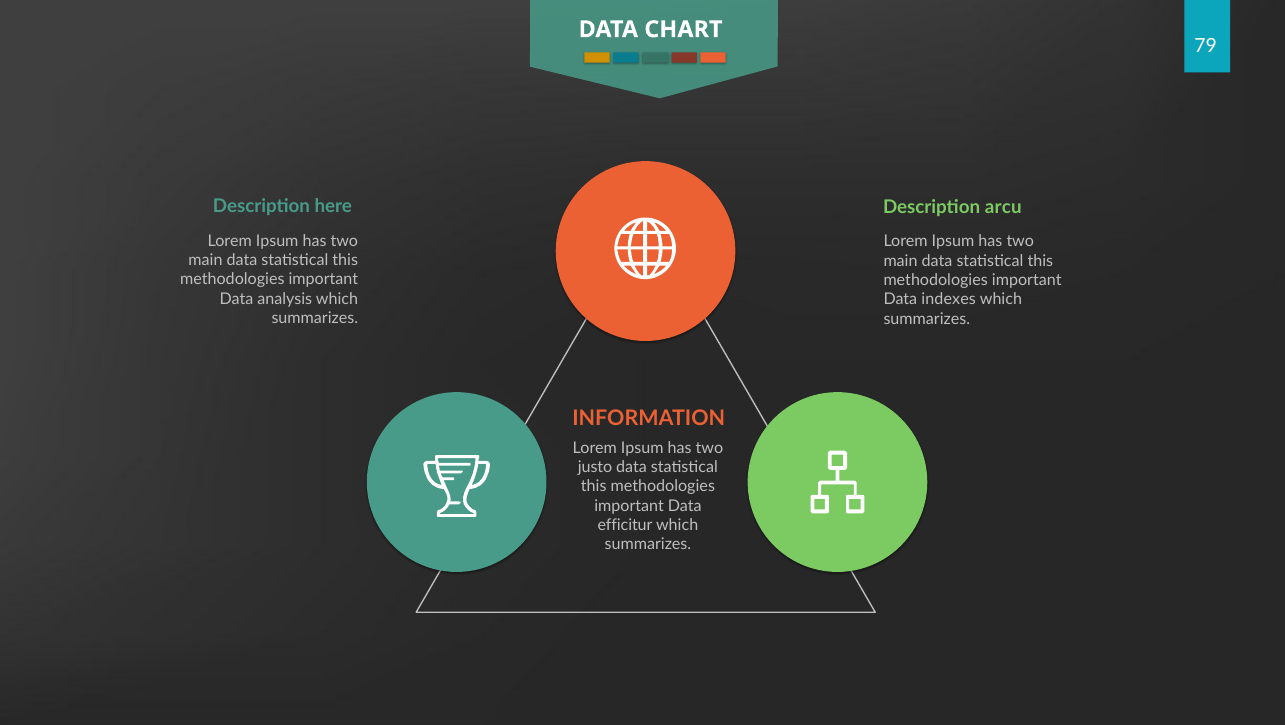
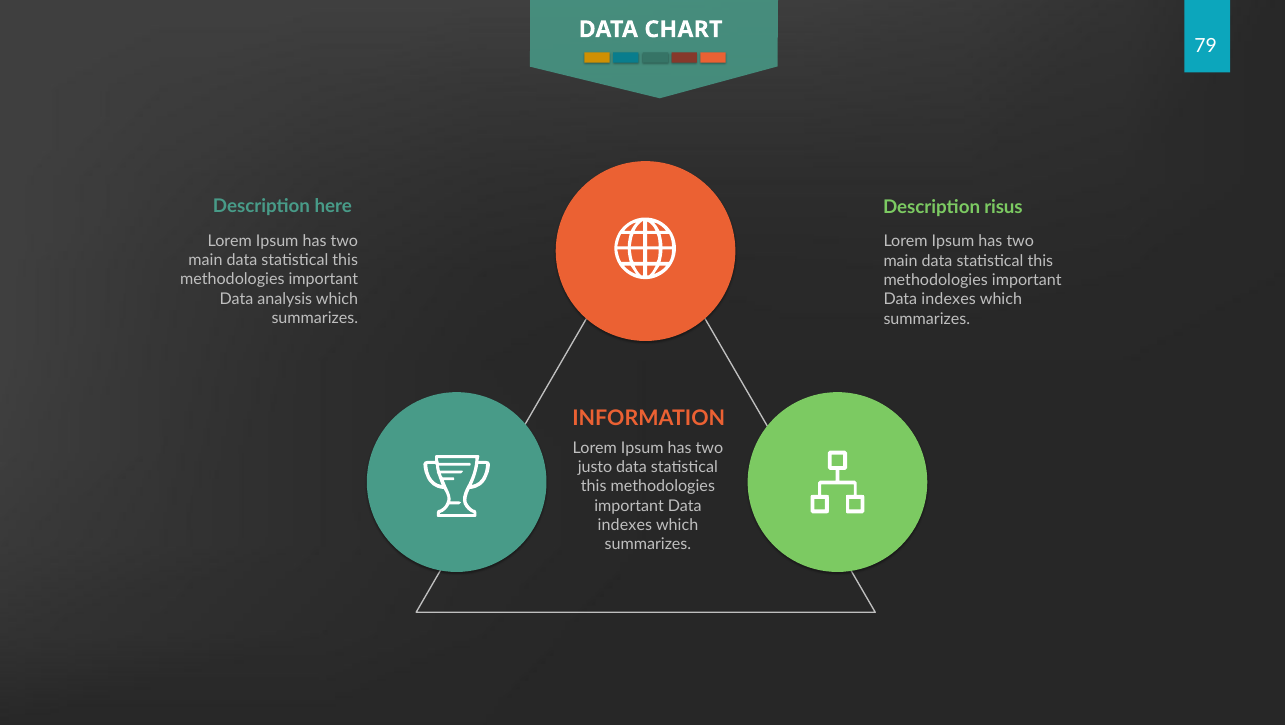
arcu: arcu -> risus
efficitur at (625, 525): efficitur -> indexes
